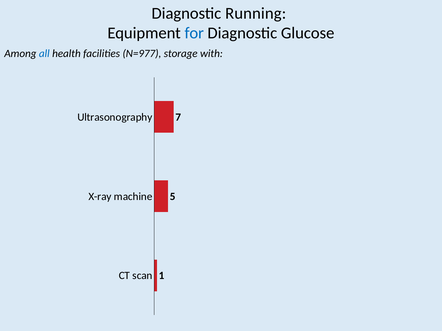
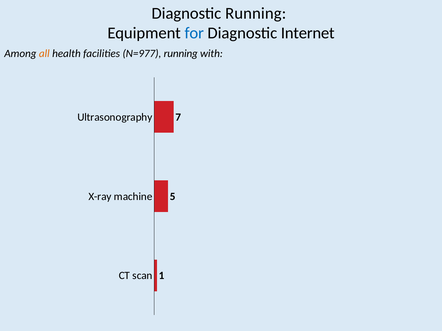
Glucose: Glucose -> Internet
all colour: blue -> orange
N=977 storage: storage -> running
